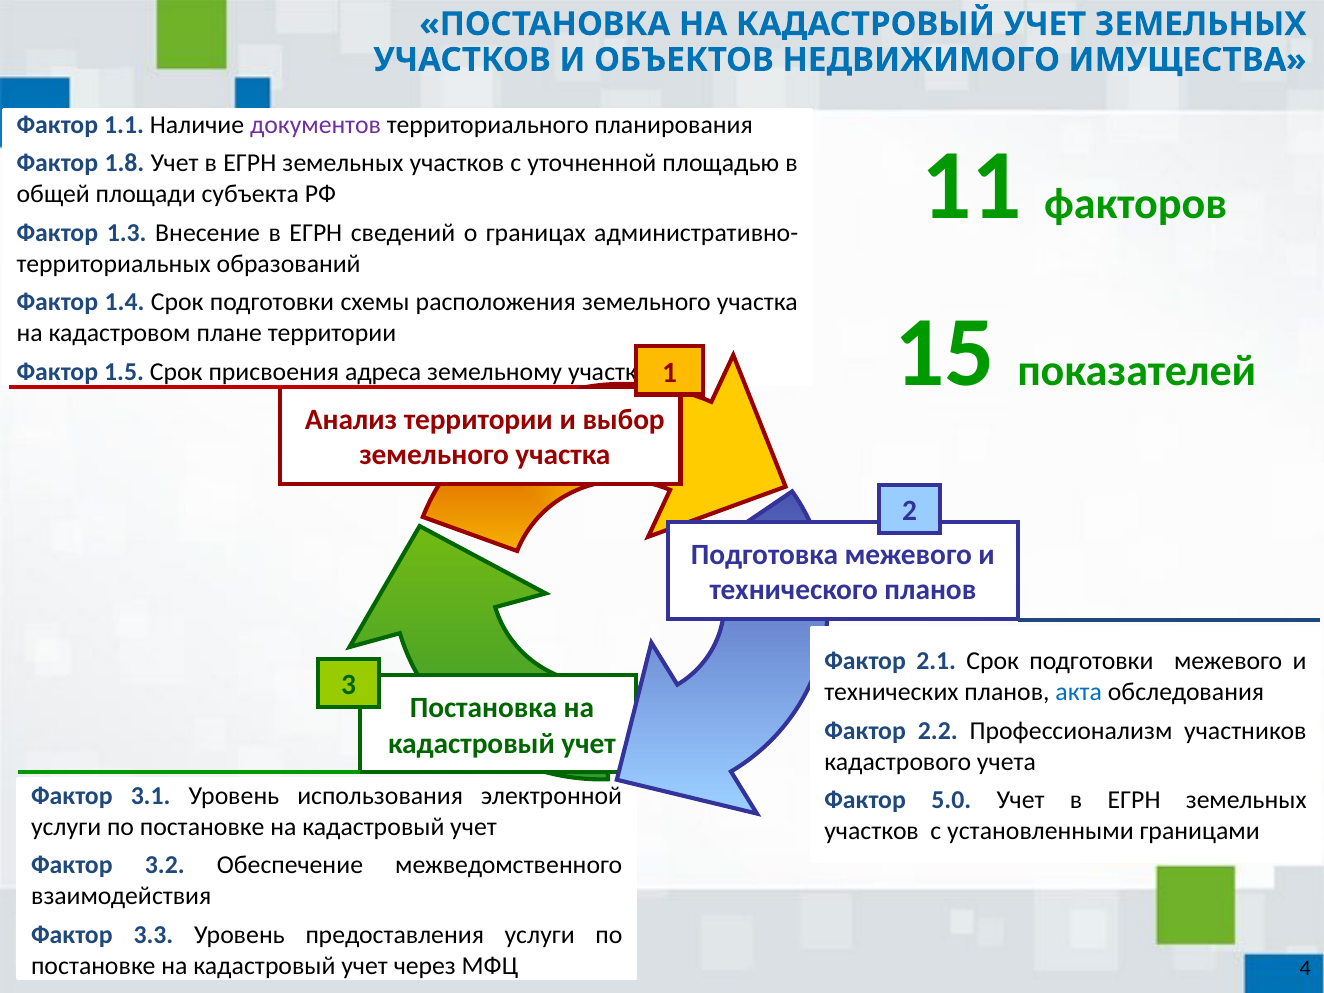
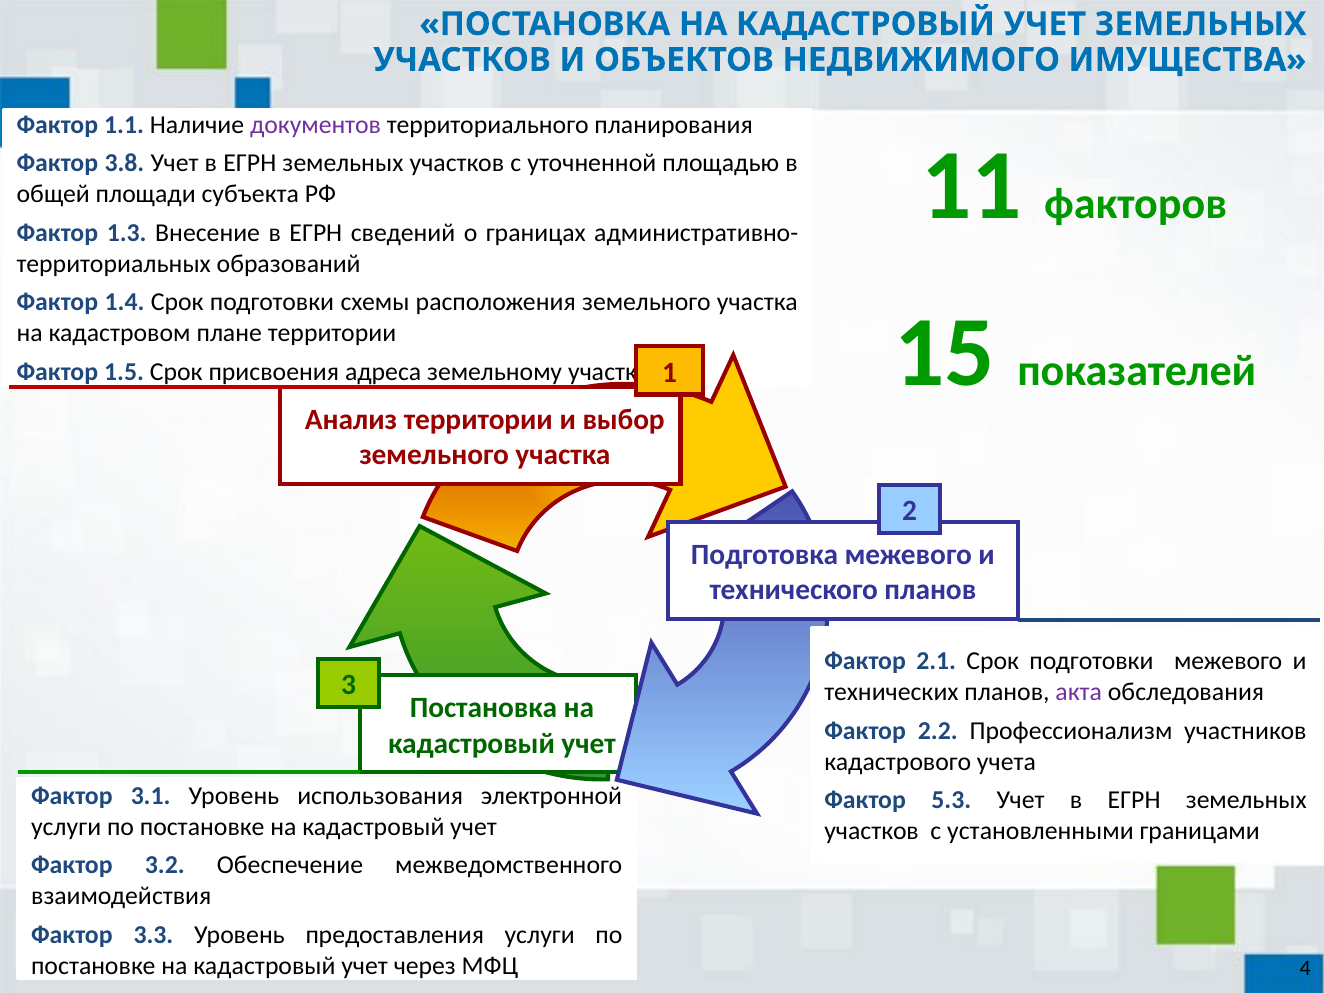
1.8: 1.8 -> 3.8
акта colour: blue -> purple
5.0: 5.0 -> 5.3
